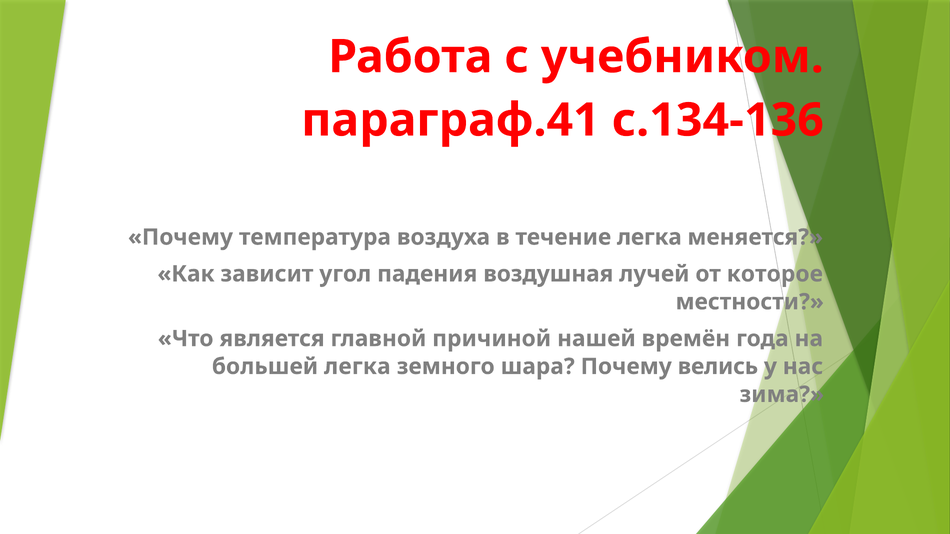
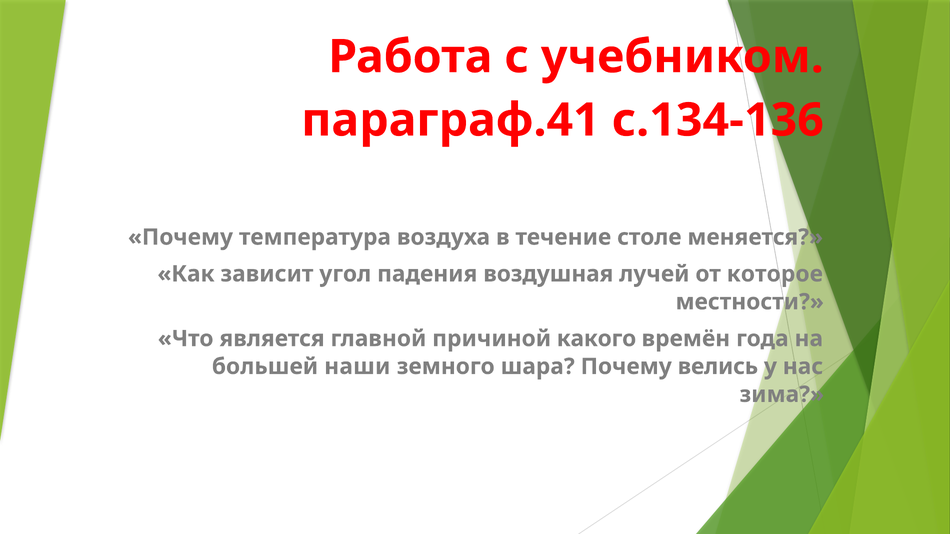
течение легка: легка -> столе
нашей: нашей -> какого
большей легка: легка -> наши
